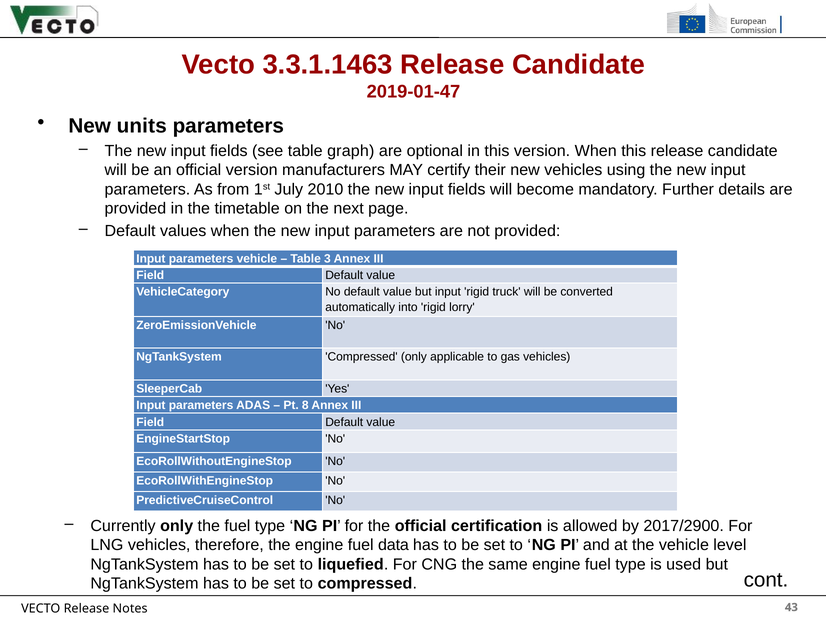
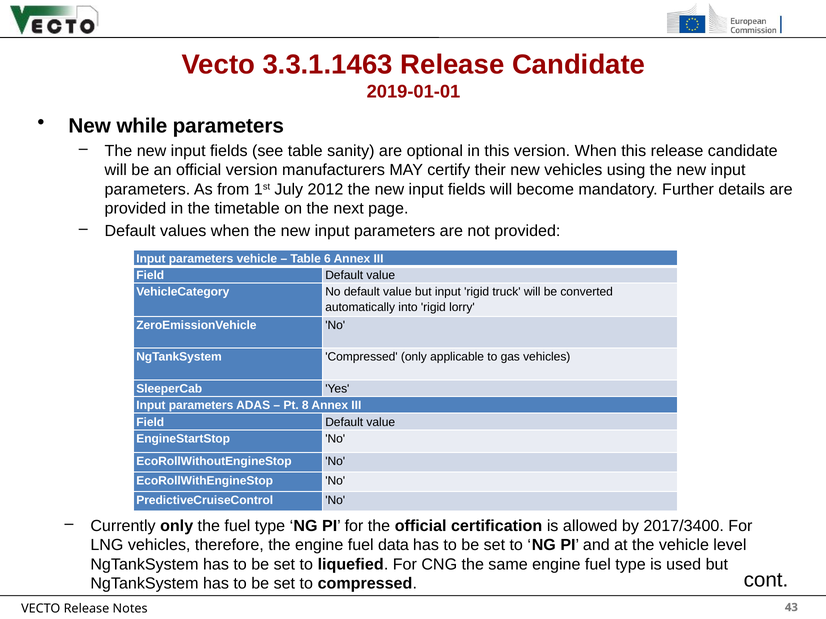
2019-01-47: 2019-01-47 -> 2019-01-01
units: units -> while
graph: graph -> sanity
2010: 2010 -> 2012
3: 3 -> 6
2017/2900: 2017/2900 -> 2017/3400
